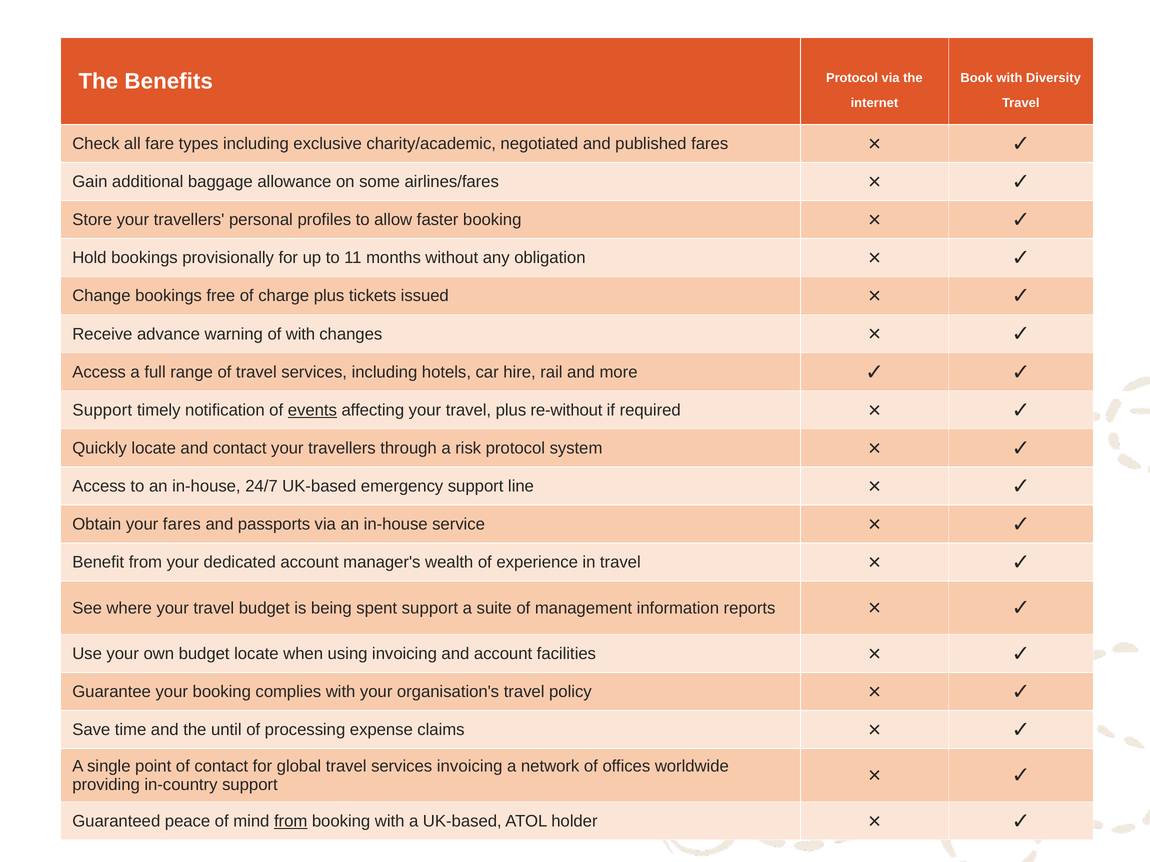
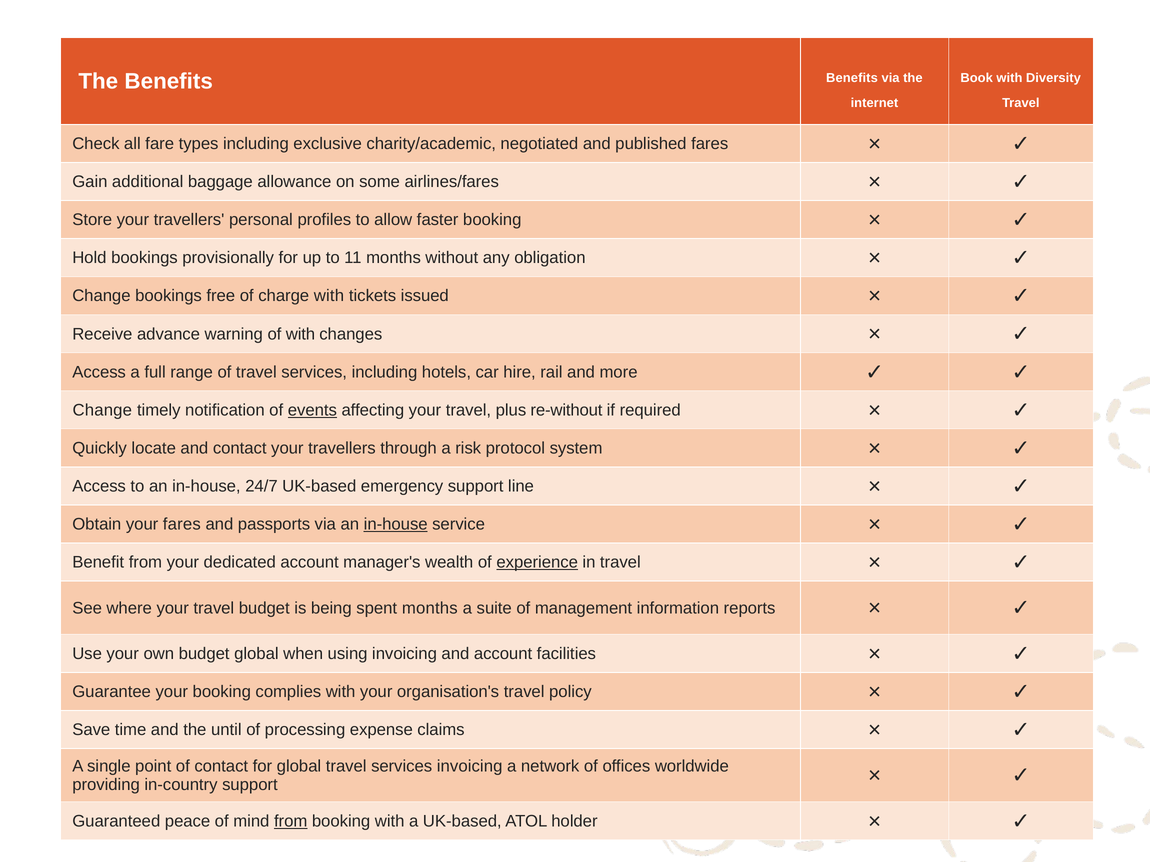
Benefits Protocol: Protocol -> Benefits
charge plus: plus -> with
Support at (102, 410): Support -> Change
in-house at (396, 525) underline: none -> present
experience underline: none -> present
spent support: support -> months
budget locate: locate -> global
